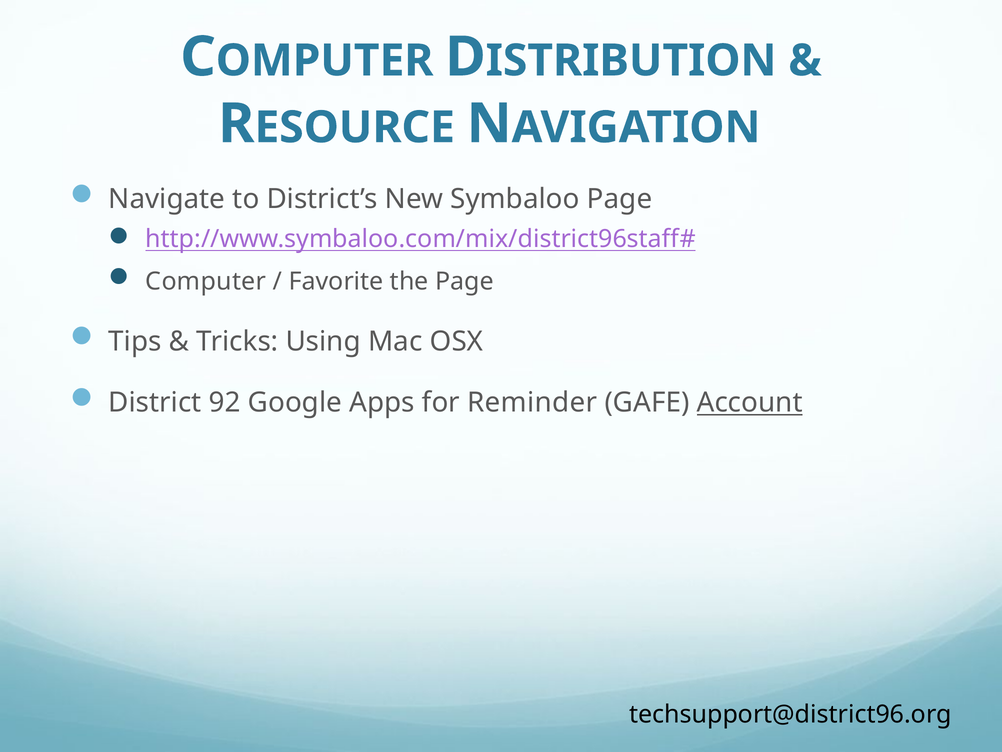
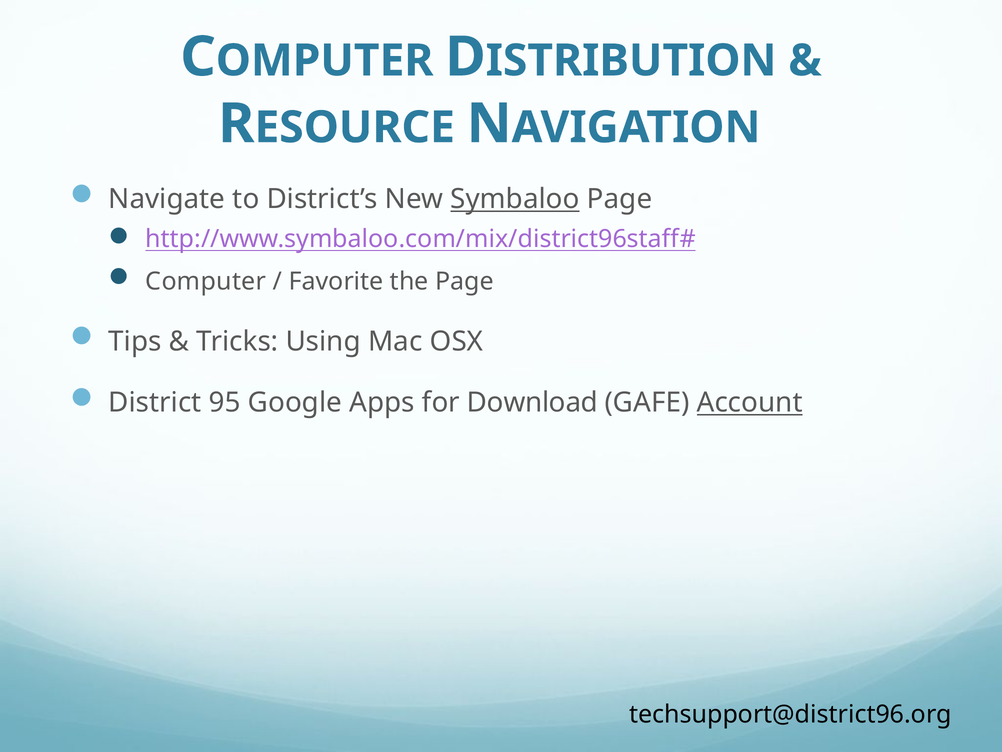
Symbaloo underline: none -> present
92: 92 -> 95
Reminder: Reminder -> Download
